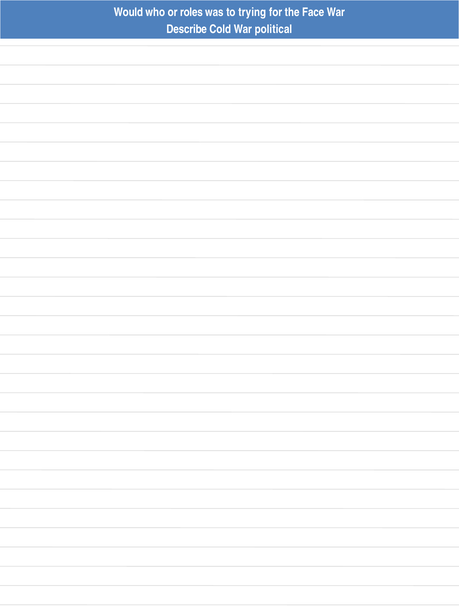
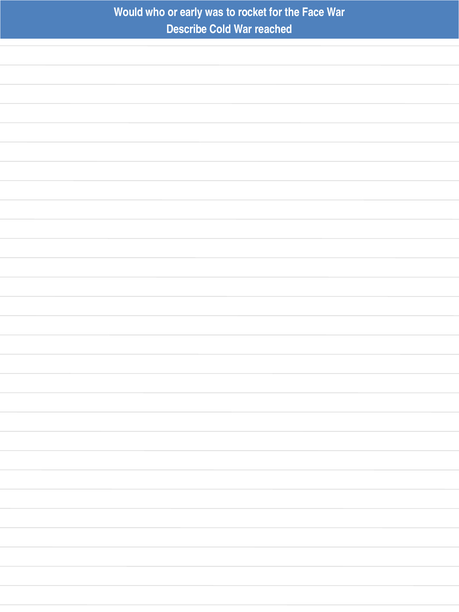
roles: roles -> early
trying: trying -> rocket
political: political -> reached
